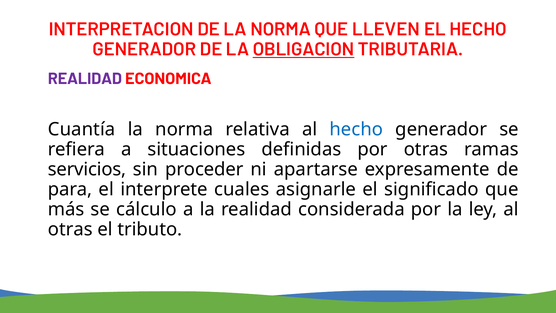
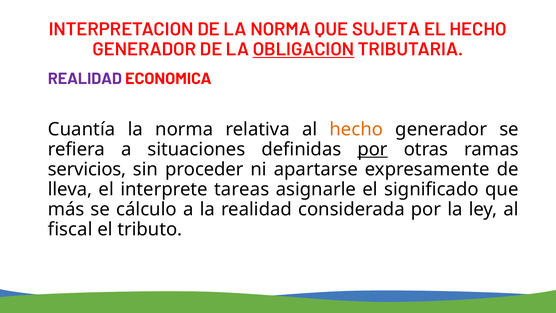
LLEVEN: LLEVEN -> SUJETA
hecho at (356, 129) colour: blue -> orange
por at (373, 149) underline: none -> present
para: para -> lleva
cuales: cuales -> tareas
otras at (70, 229): otras -> fiscal
